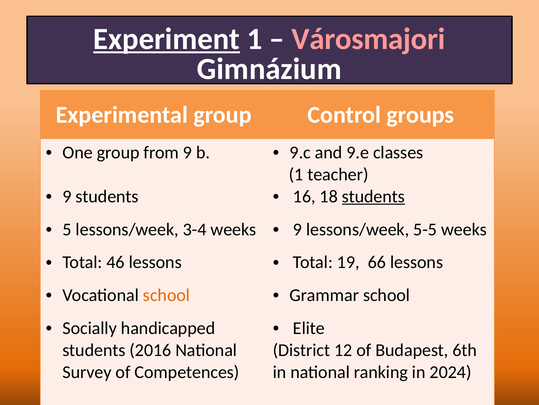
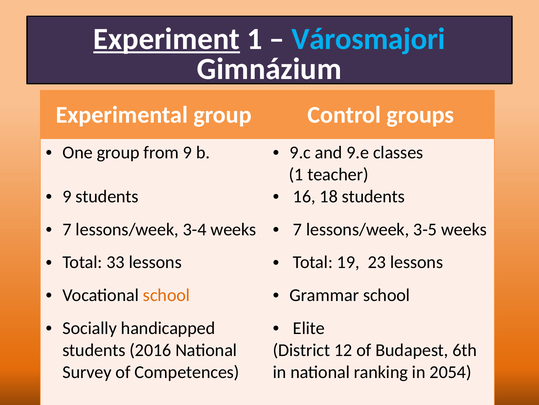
Városmajori colour: pink -> light blue
students at (373, 196) underline: present -> none
5 at (67, 229): 5 -> 7
9 at (298, 229): 9 -> 7
5-5: 5-5 -> 3-5
46: 46 -> 33
66: 66 -> 23
2024: 2024 -> 2054
